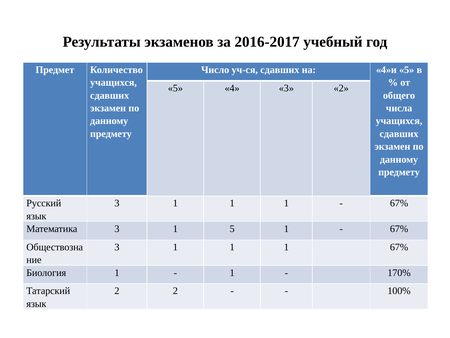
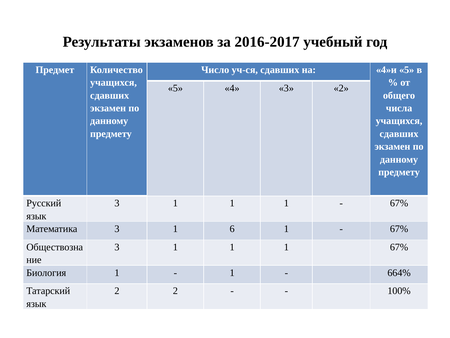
1 5: 5 -> 6
170%: 170% -> 664%
